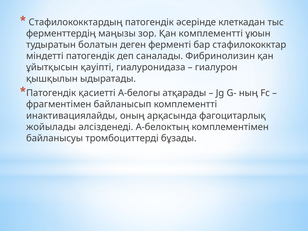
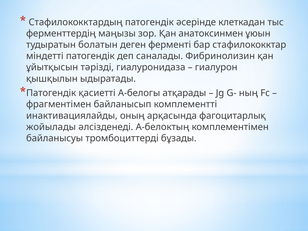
Қан комплементті: комплементті -> анатоксинмен
қауіпті: қауіпті -> тәрізді
